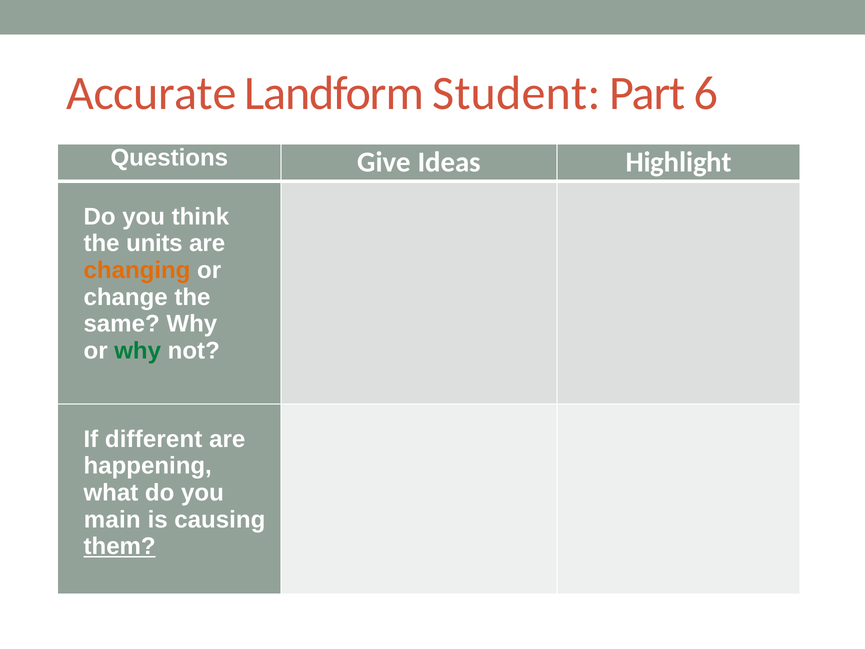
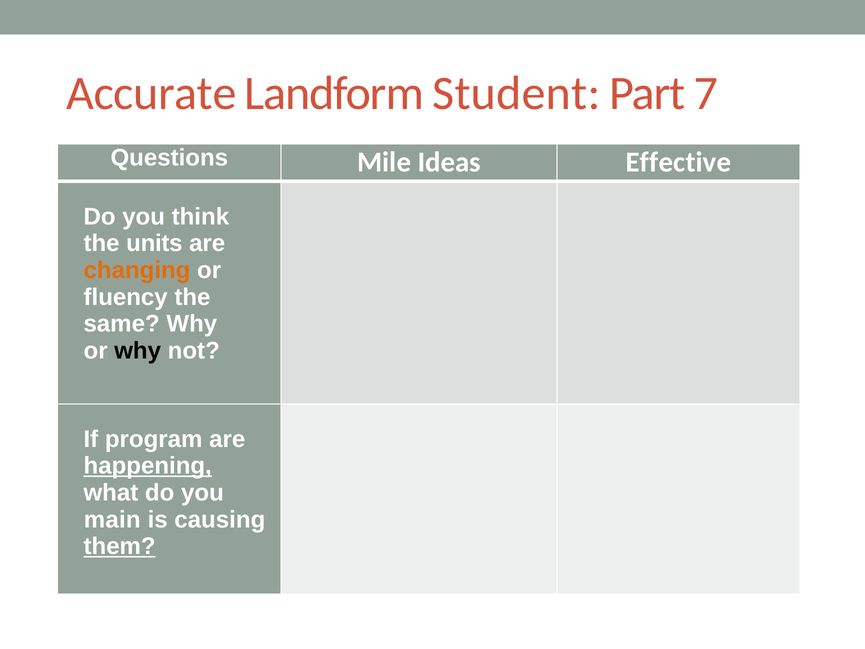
6: 6 -> 7
Give: Give -> Mile
Highlight: Highlight -> Effective
change: change -> fluency
why at (138, 351) colour: green -> black
different: different -> program
happening underline: none -> present
